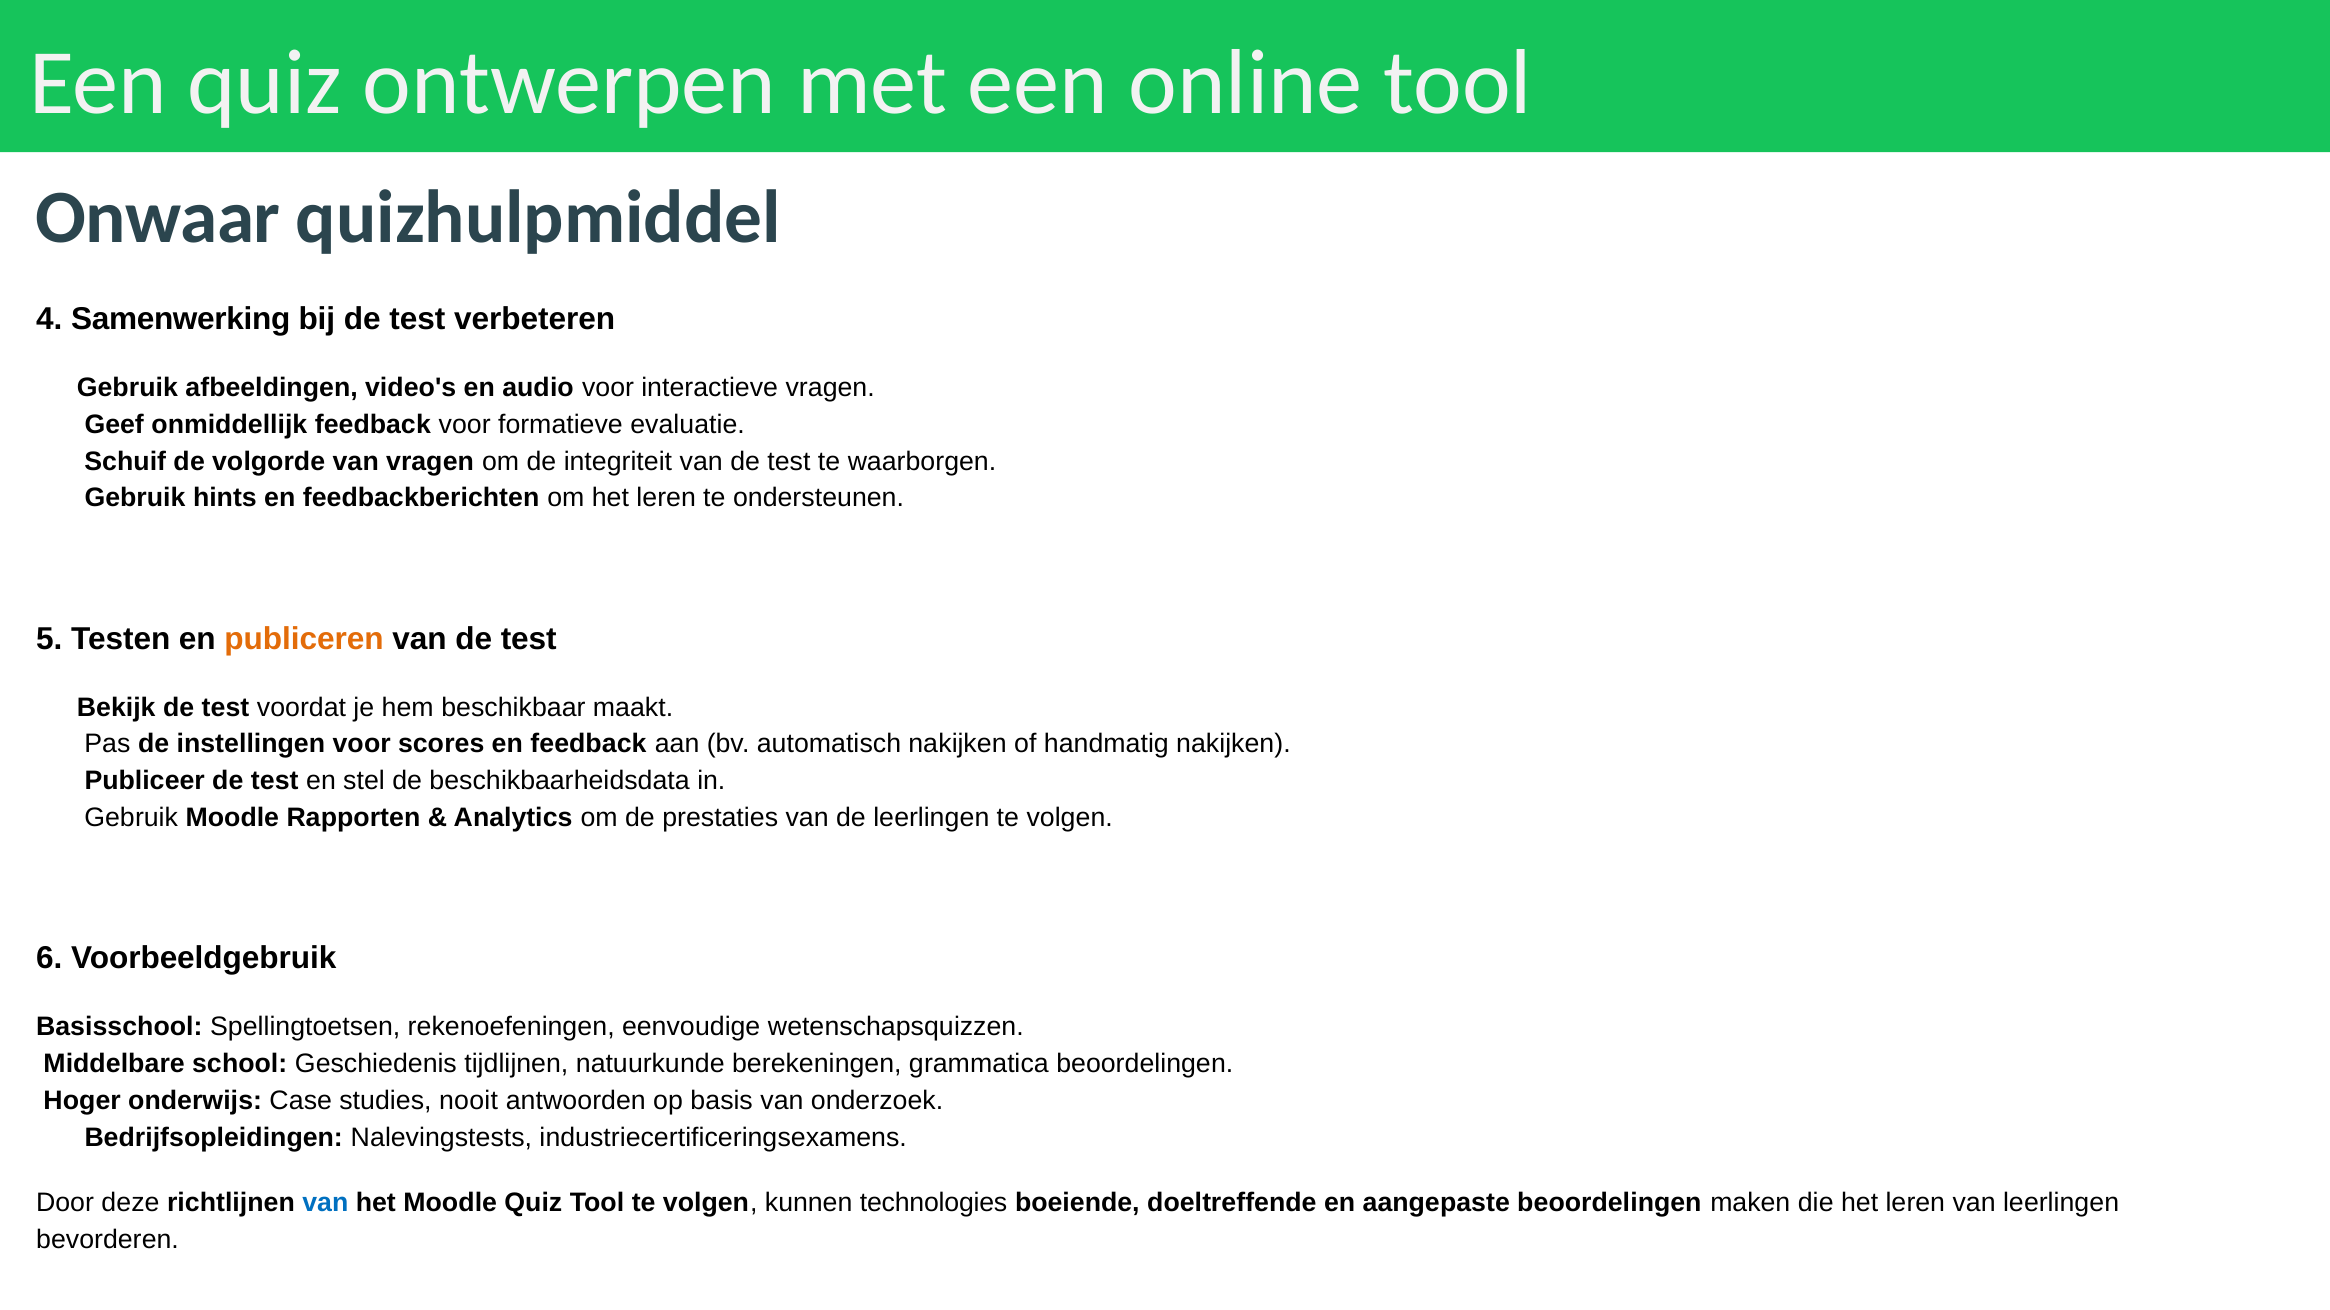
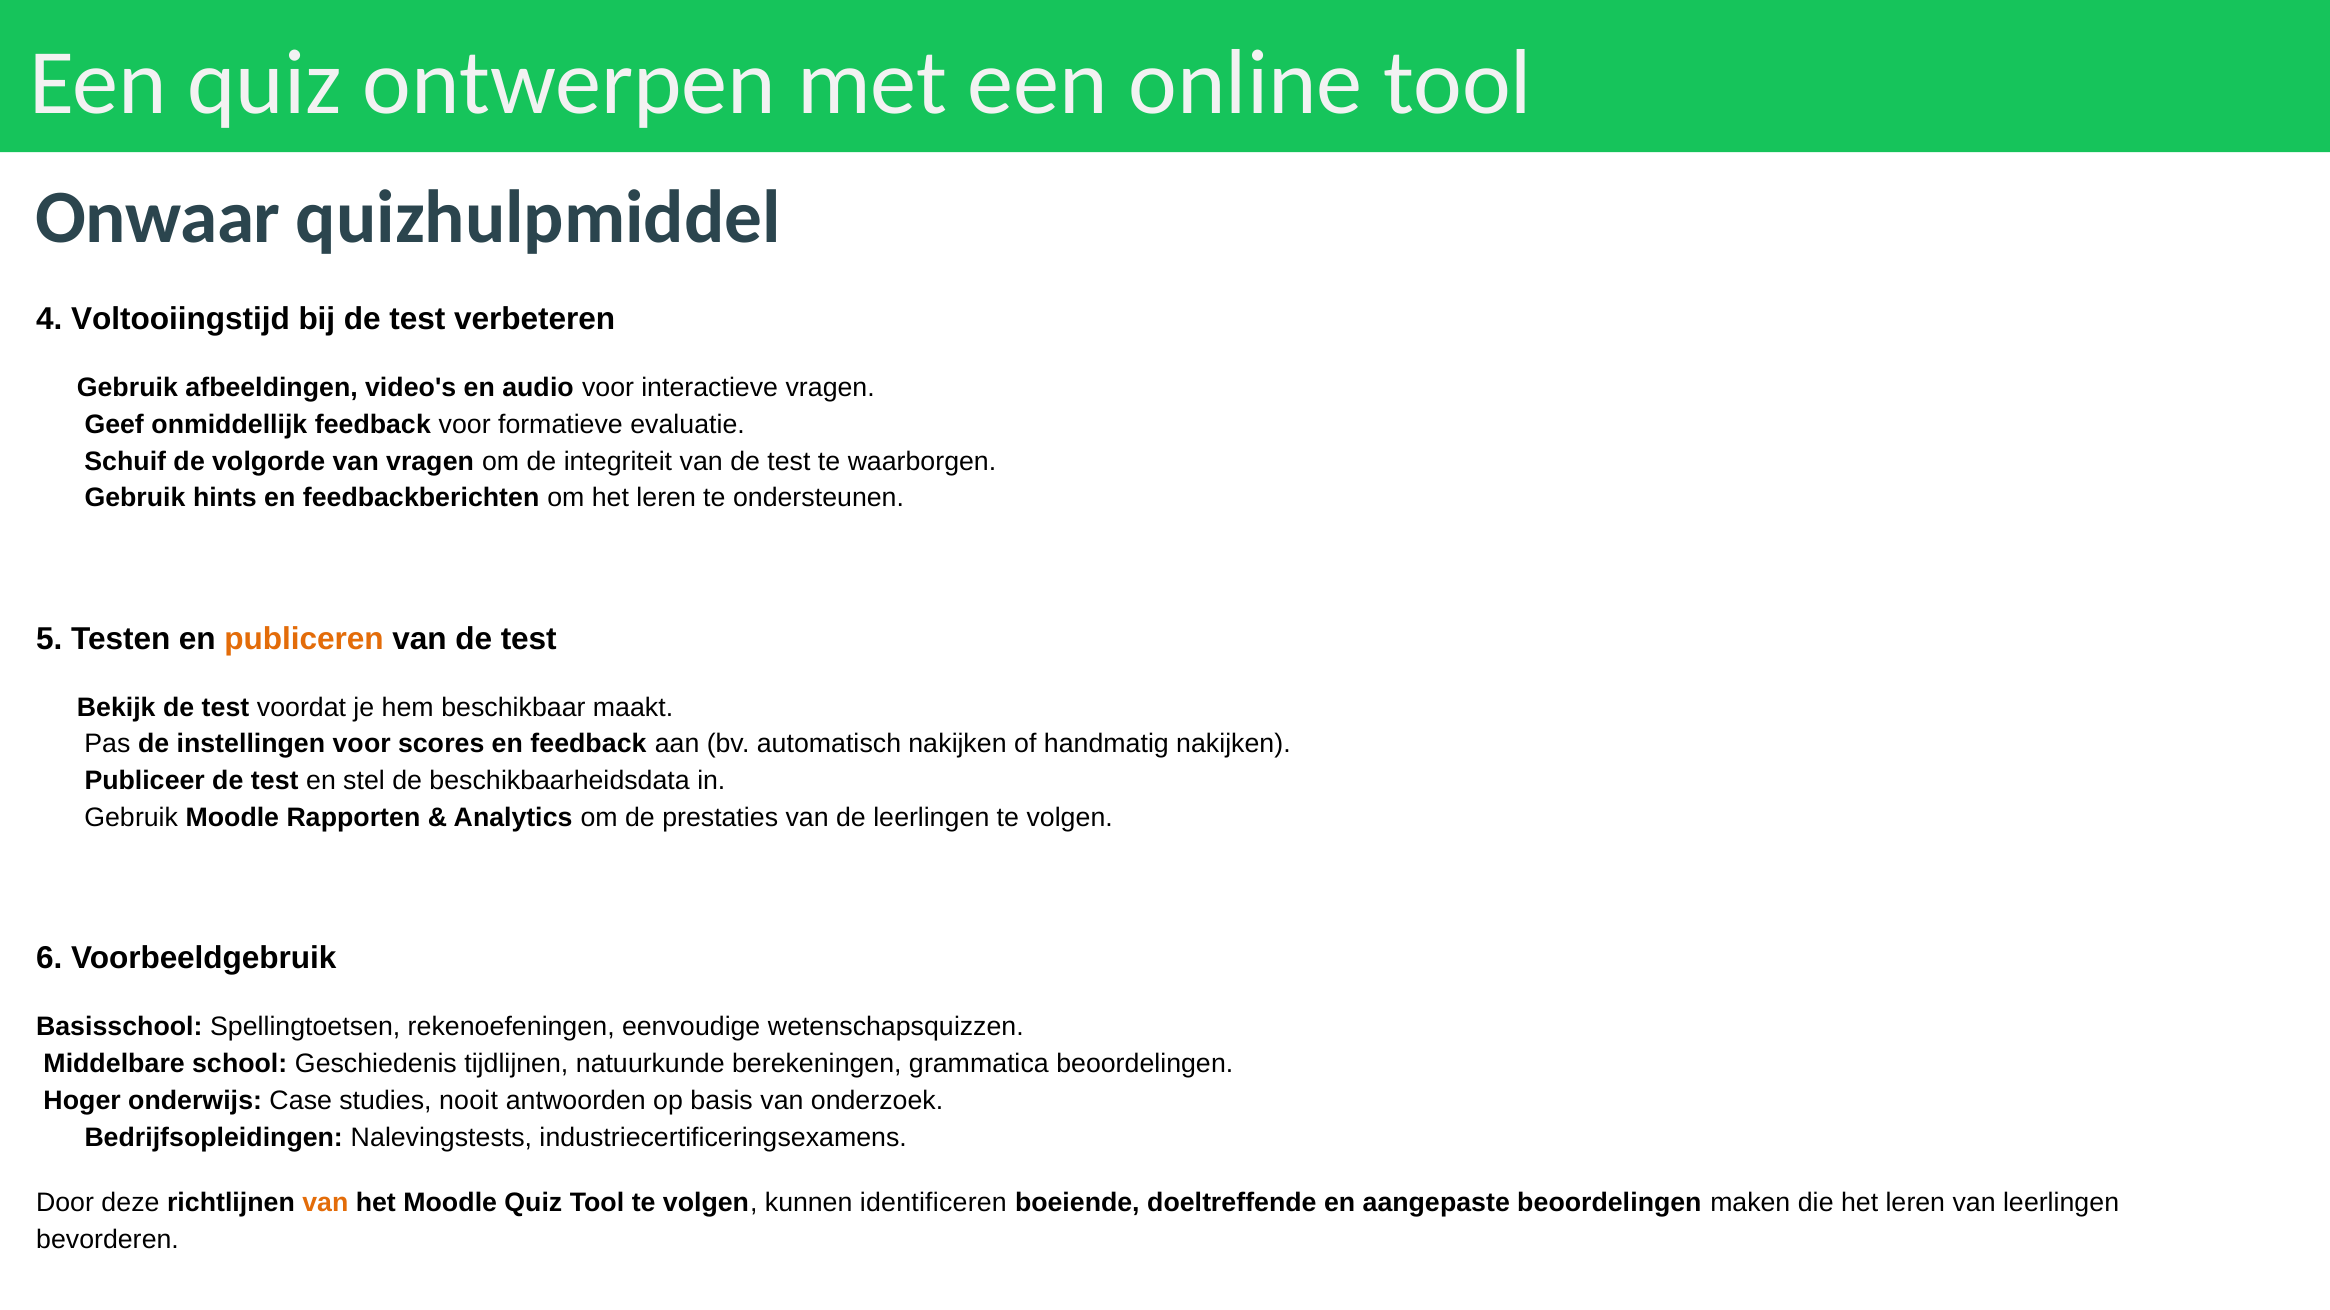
Samenwerking: Samenwerking -> Voltooiingstijd
van at (325, 1204) colour: blue -> orange
technologies: technologies -> identificeren
